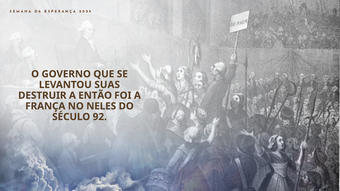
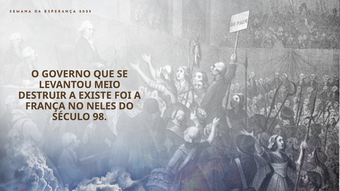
SUAS: SUAS -> MEIO
ENTÃO: ENTÃO -> EXISTE
92: 92 -> 98
